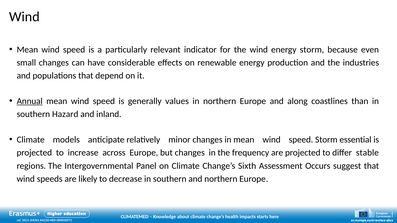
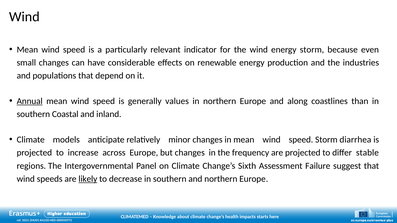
Hazard: Hazard -> Coastal
essential: essential -> diarrhea
Occurs: Occurs -> Failure
likely underline: none -> present
